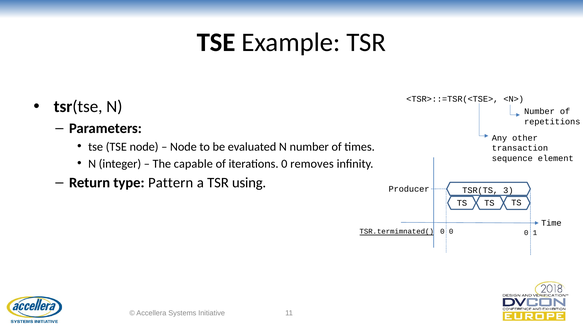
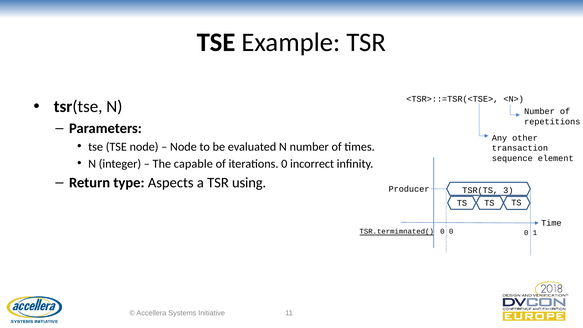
removes: removes -> incorrect
Pattern: Pattern -> Aspects
